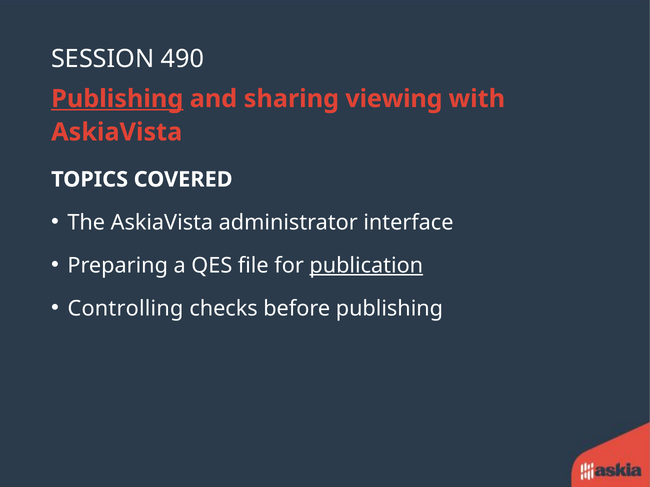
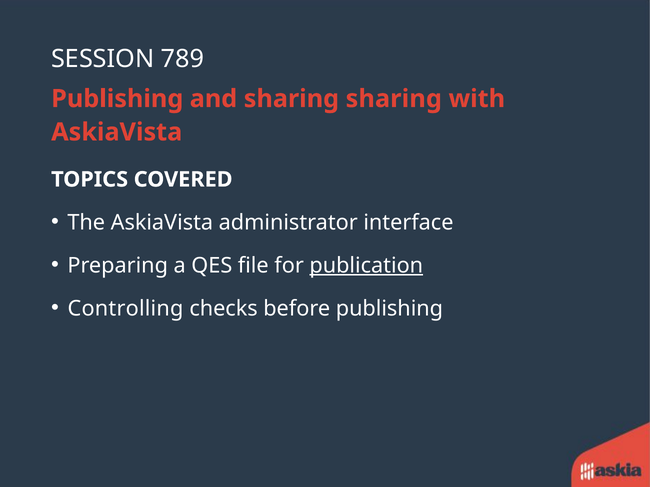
490: 490 -> 789
Publishing at (117, 99) underline: present -> none
sharing viewing: viewing -> sharing
